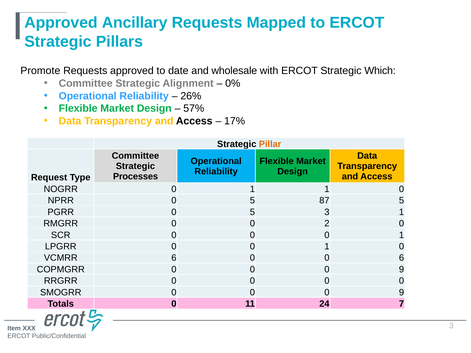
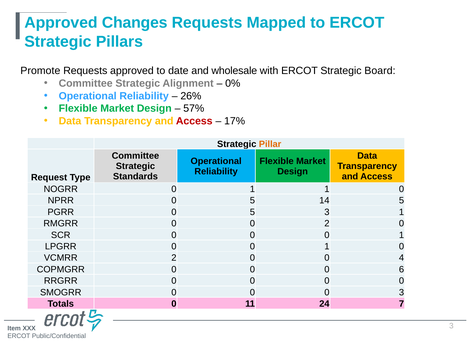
Ancillary: Ancillary -> Changes
Which: Which -> Board
Access at (194, 121) colour: black -> red
Processes: Processes -> Standards
87: 87 -> 14
VCMRR 6: 6 -> 2
0 6: 6 -> 4
9 at (402, 270): 9 -> 6
9 at (402, 293): 9 -> 3
